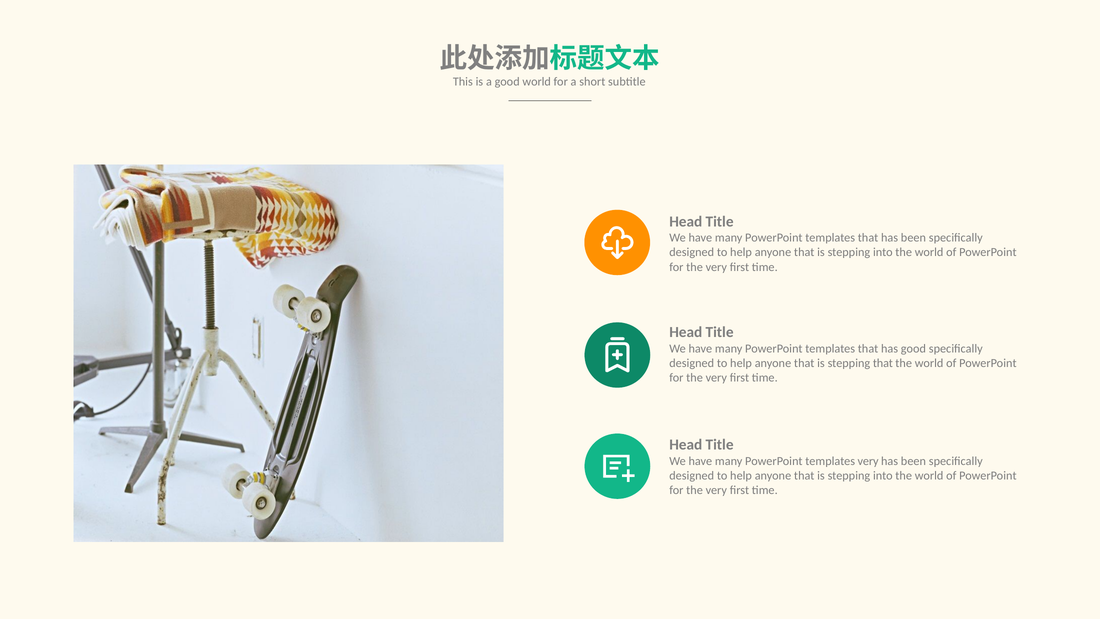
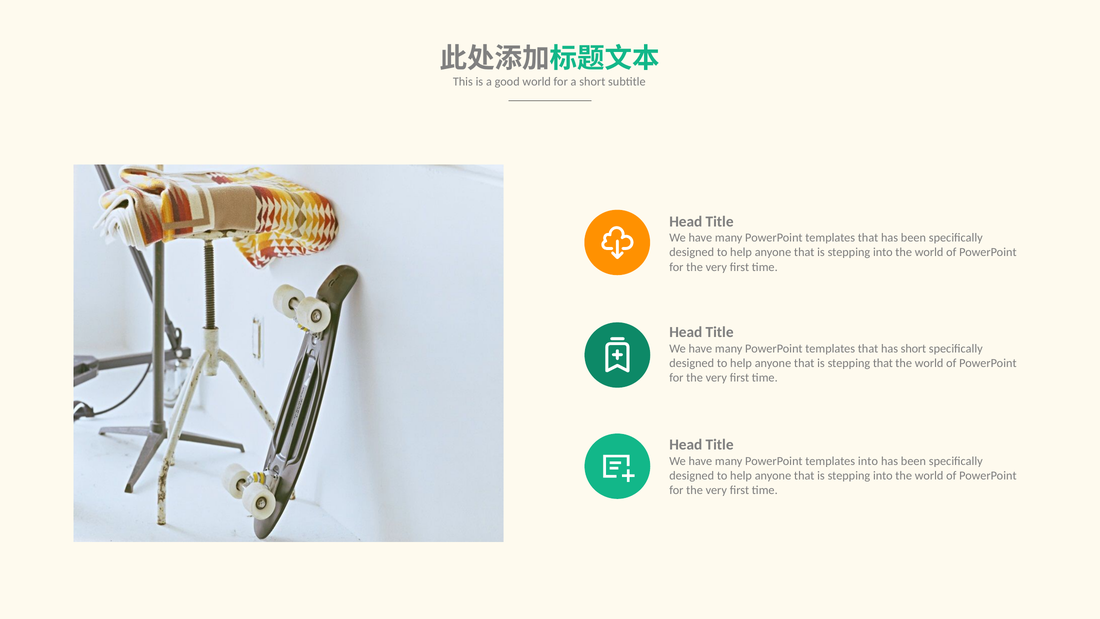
has good: good -> short
templates very: very -> into
